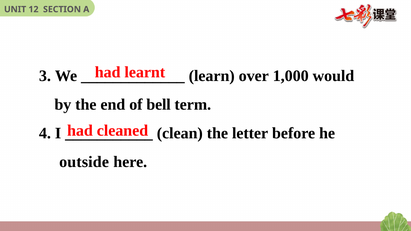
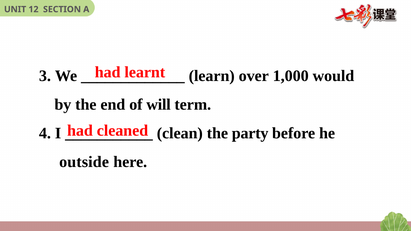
bell: bell -> will
letter: letter -> party
